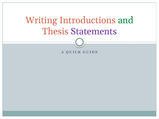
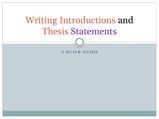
and colour: green -> black
